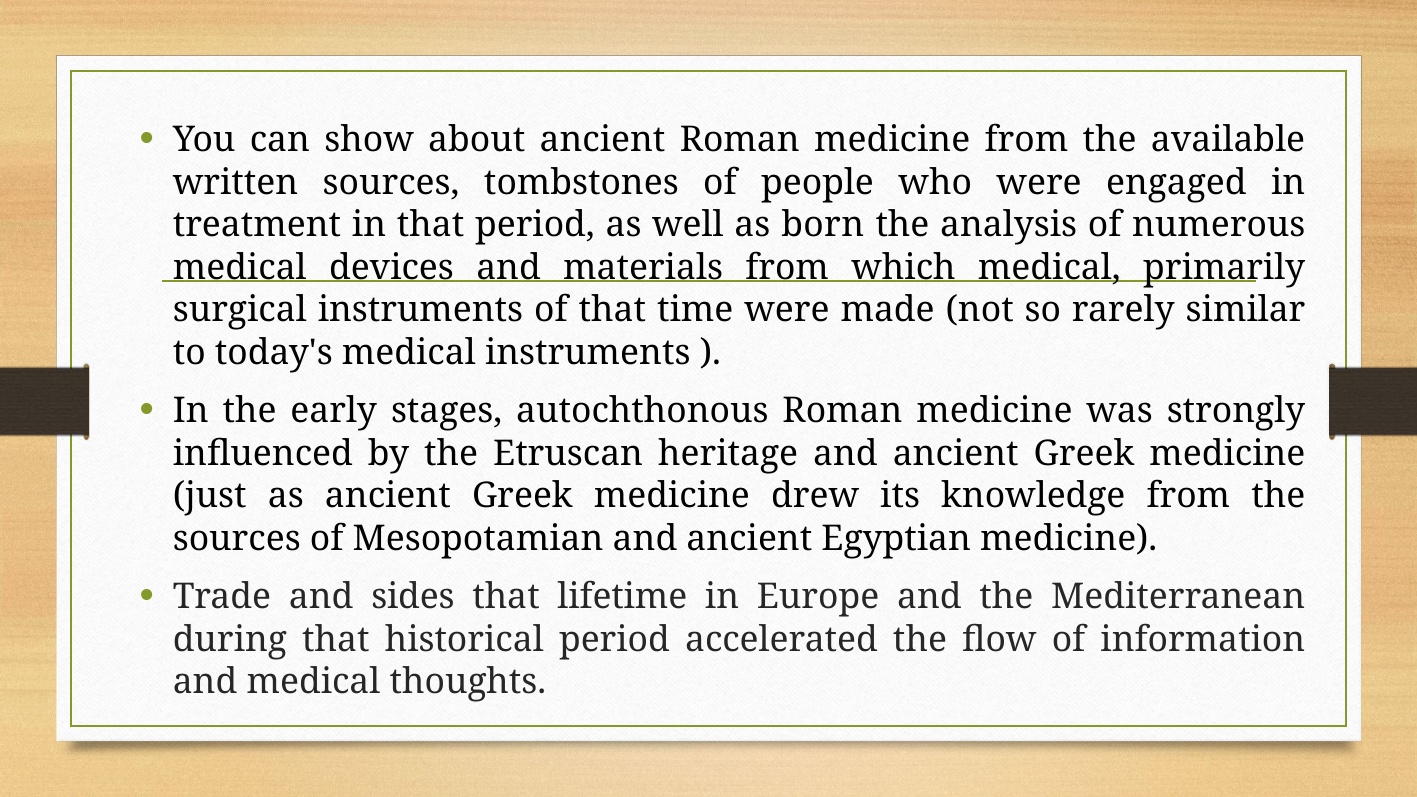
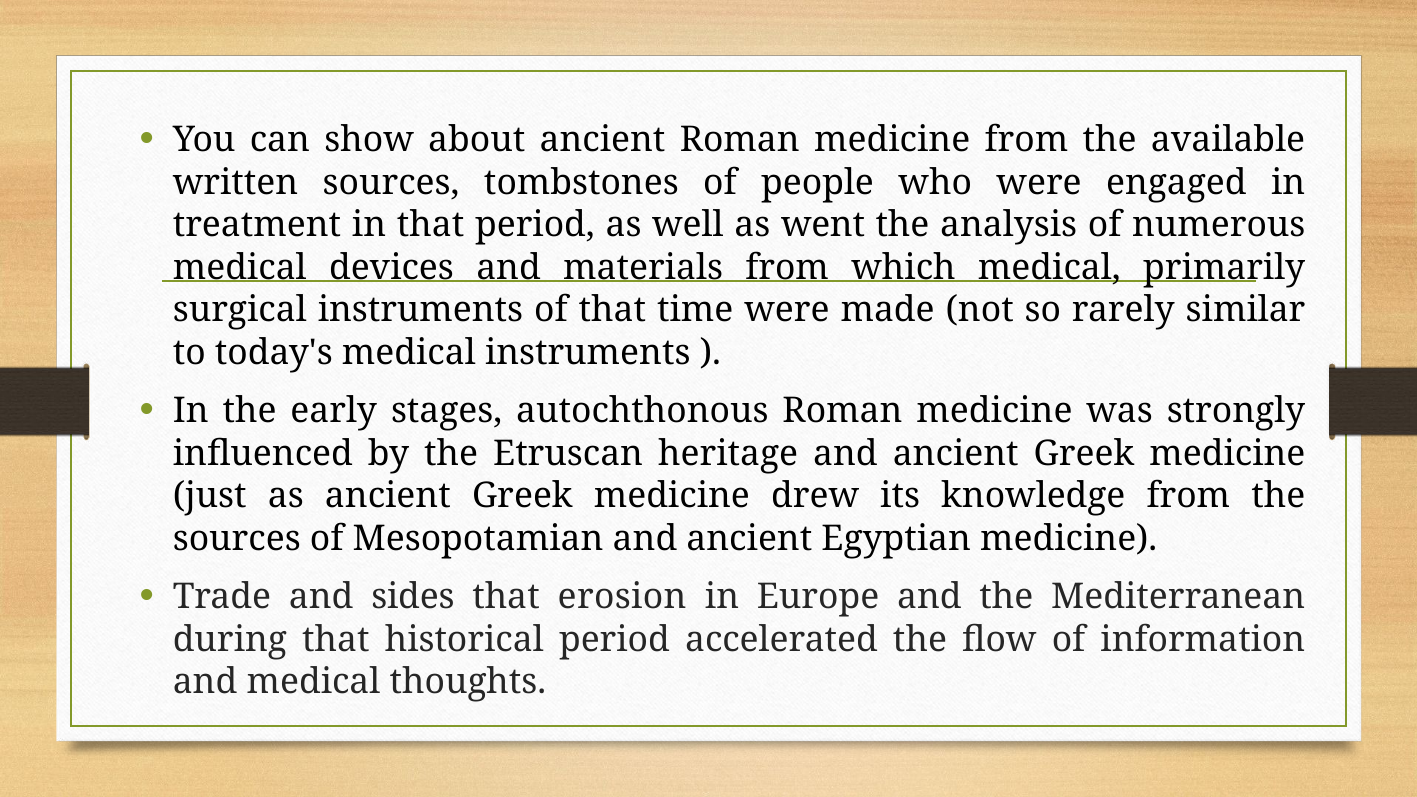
born: born -> went
lifetime: lifetime -> erosion
